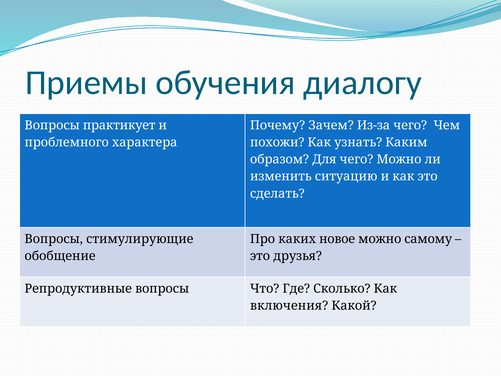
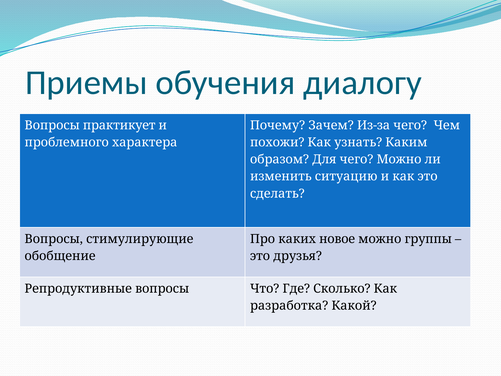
самому: самому -> группы
включения: включения -> разработка
